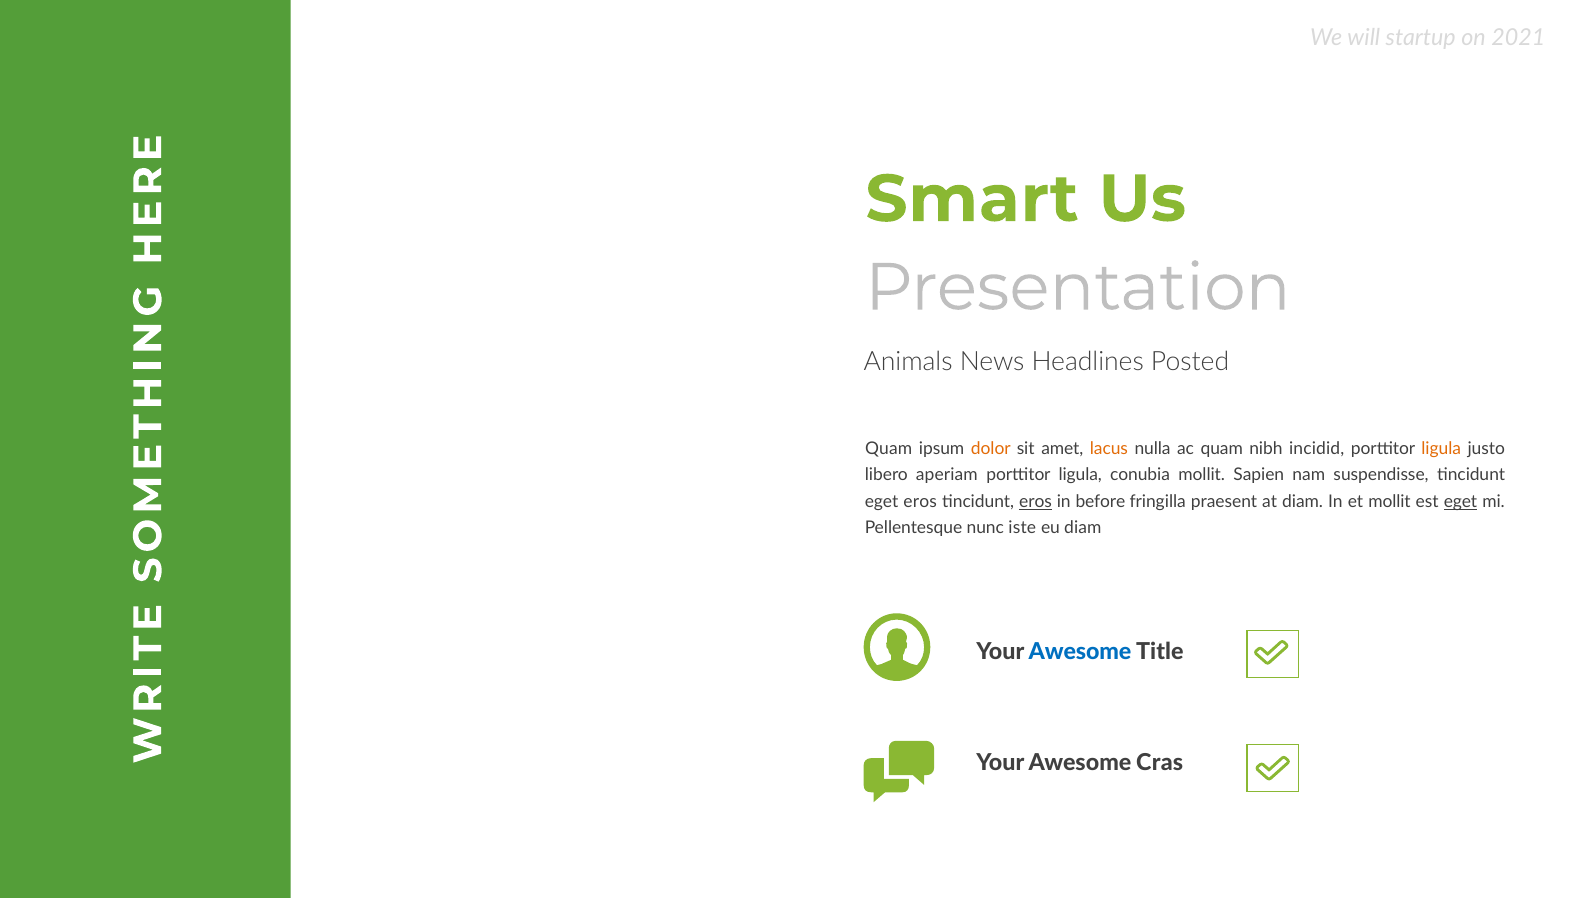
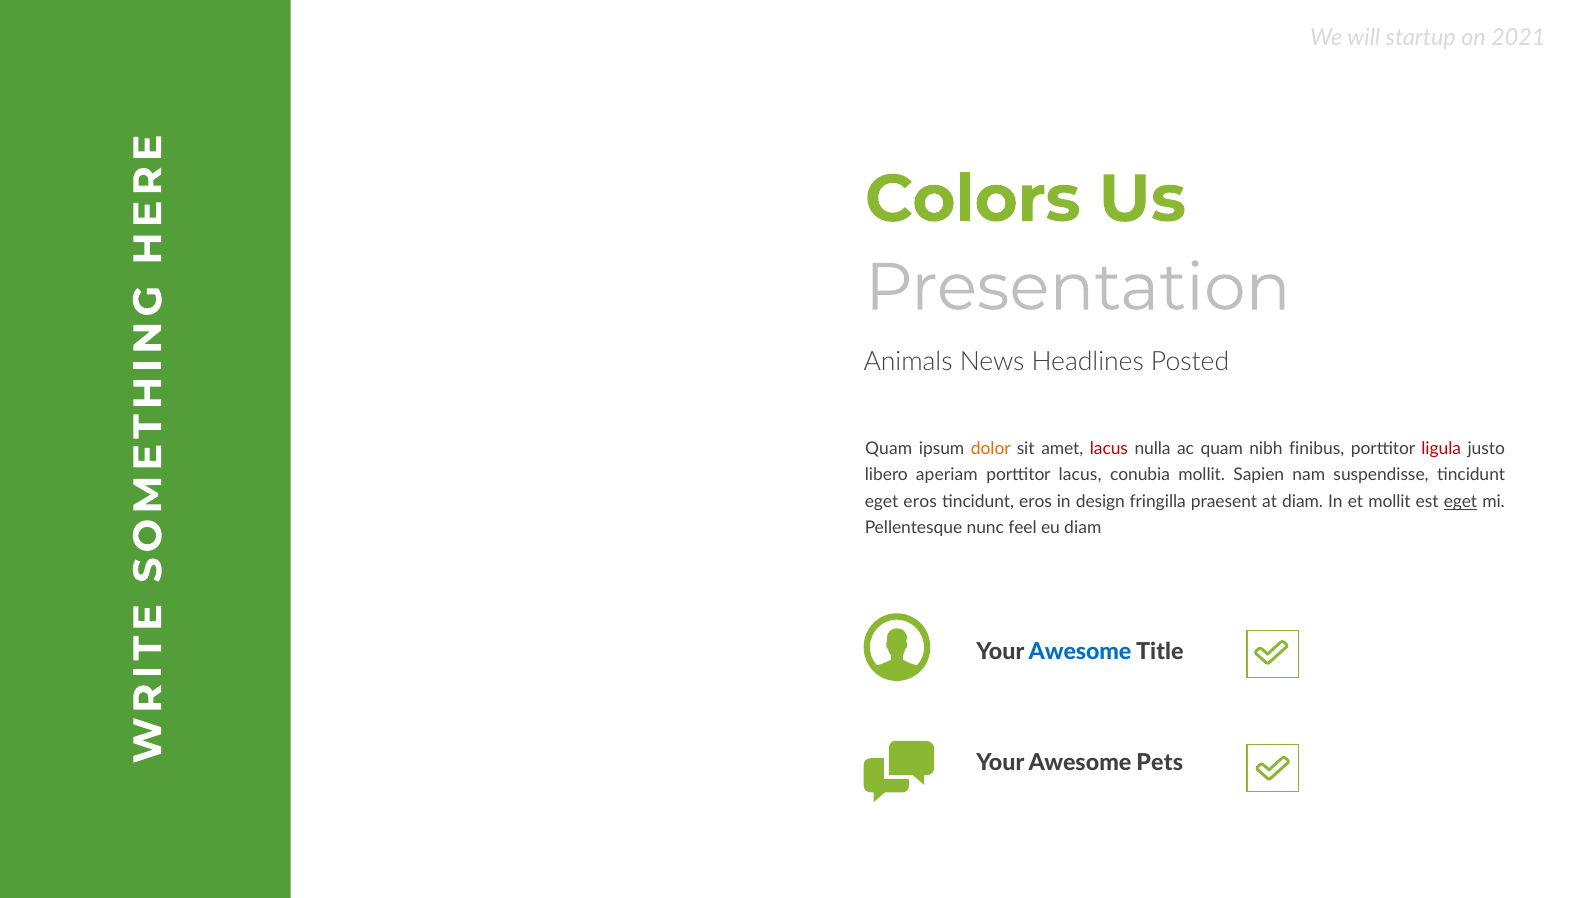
Smart: Smart -> Colors
lacus at (1109, 448) colour: orange -> red
incidid: incidid -> finibus
ligula at (1441, 448) colour: orange -> red
ligula at (1080, 475): ligula -> lacus
eros at (1035, 501) underline: present -> none
before: before -> design
iste: iste -> feel
Cras: Cras -> Pets
